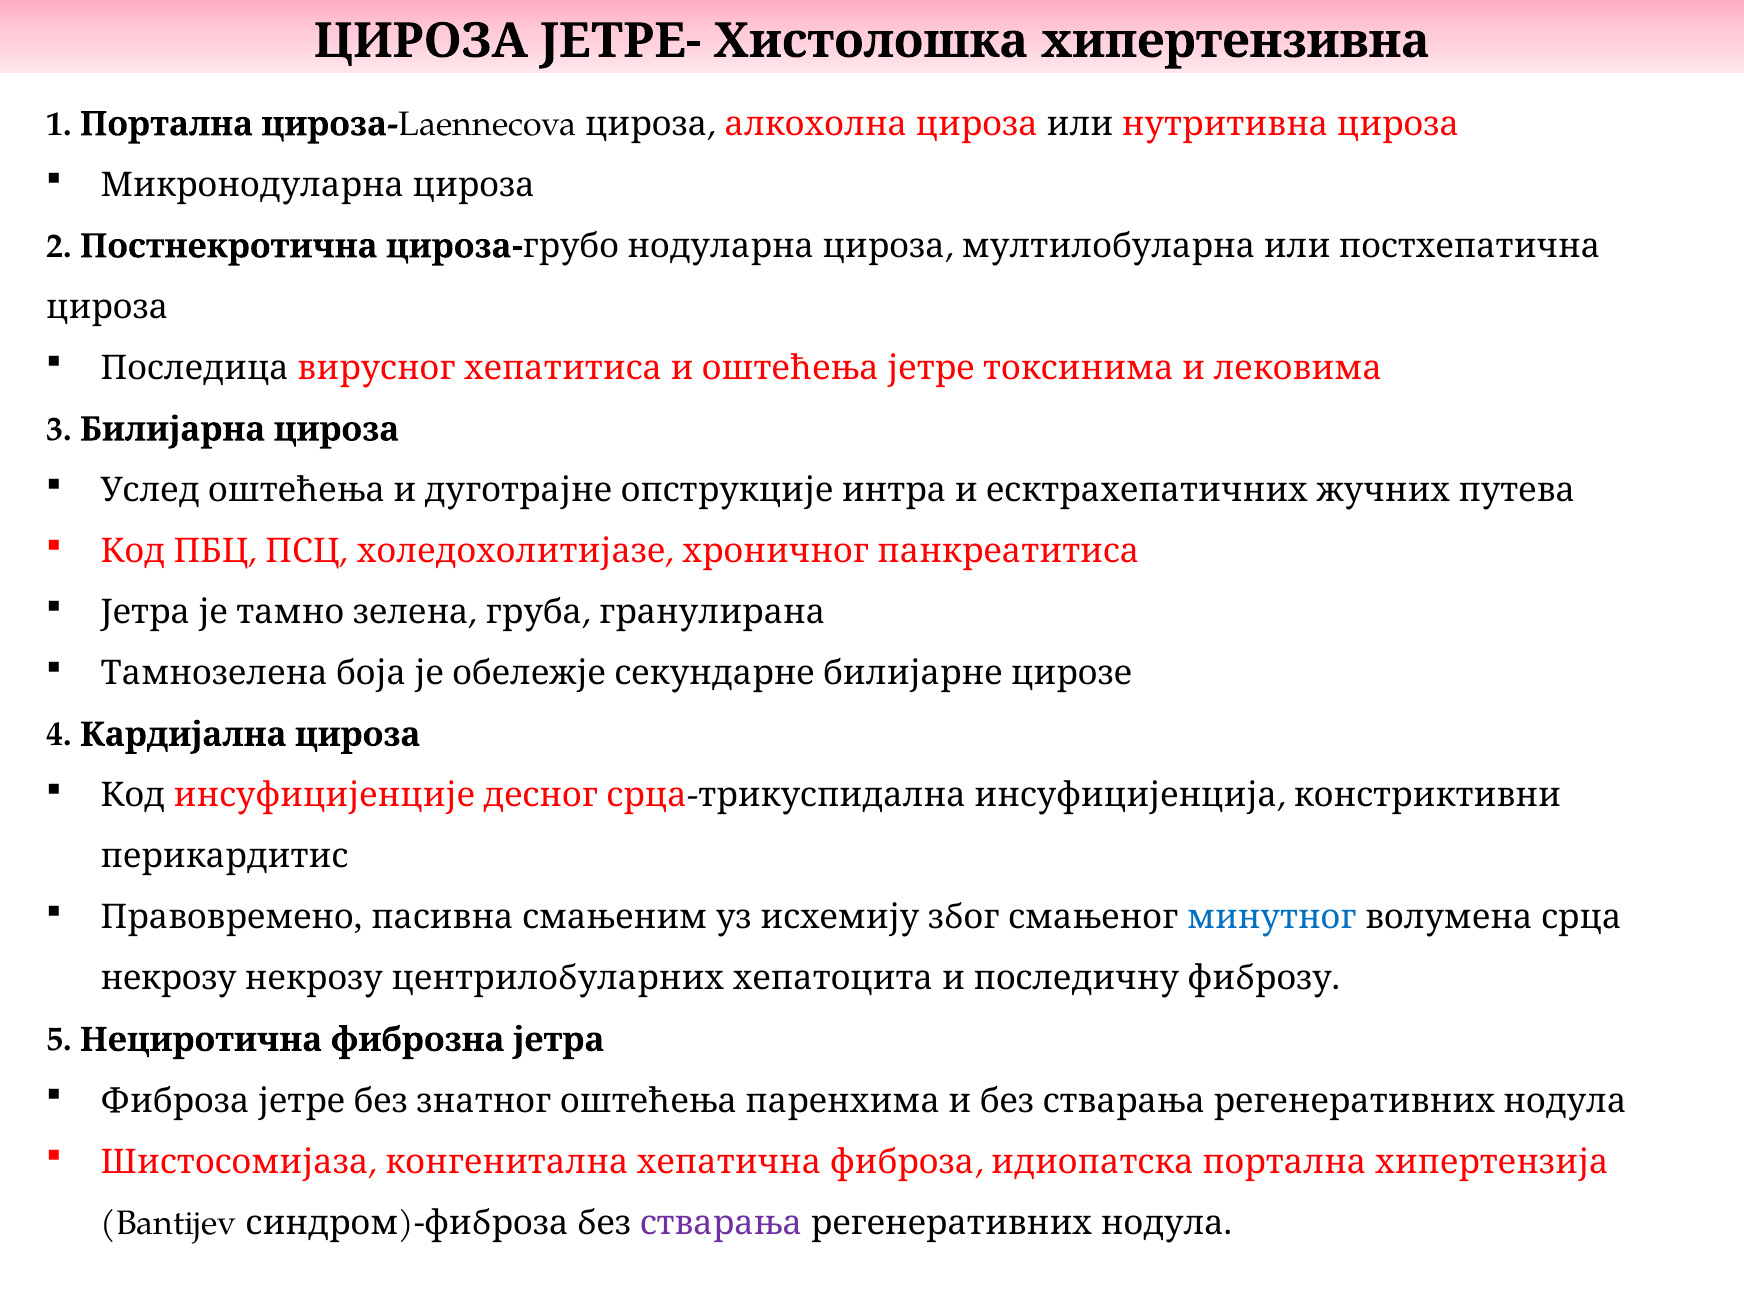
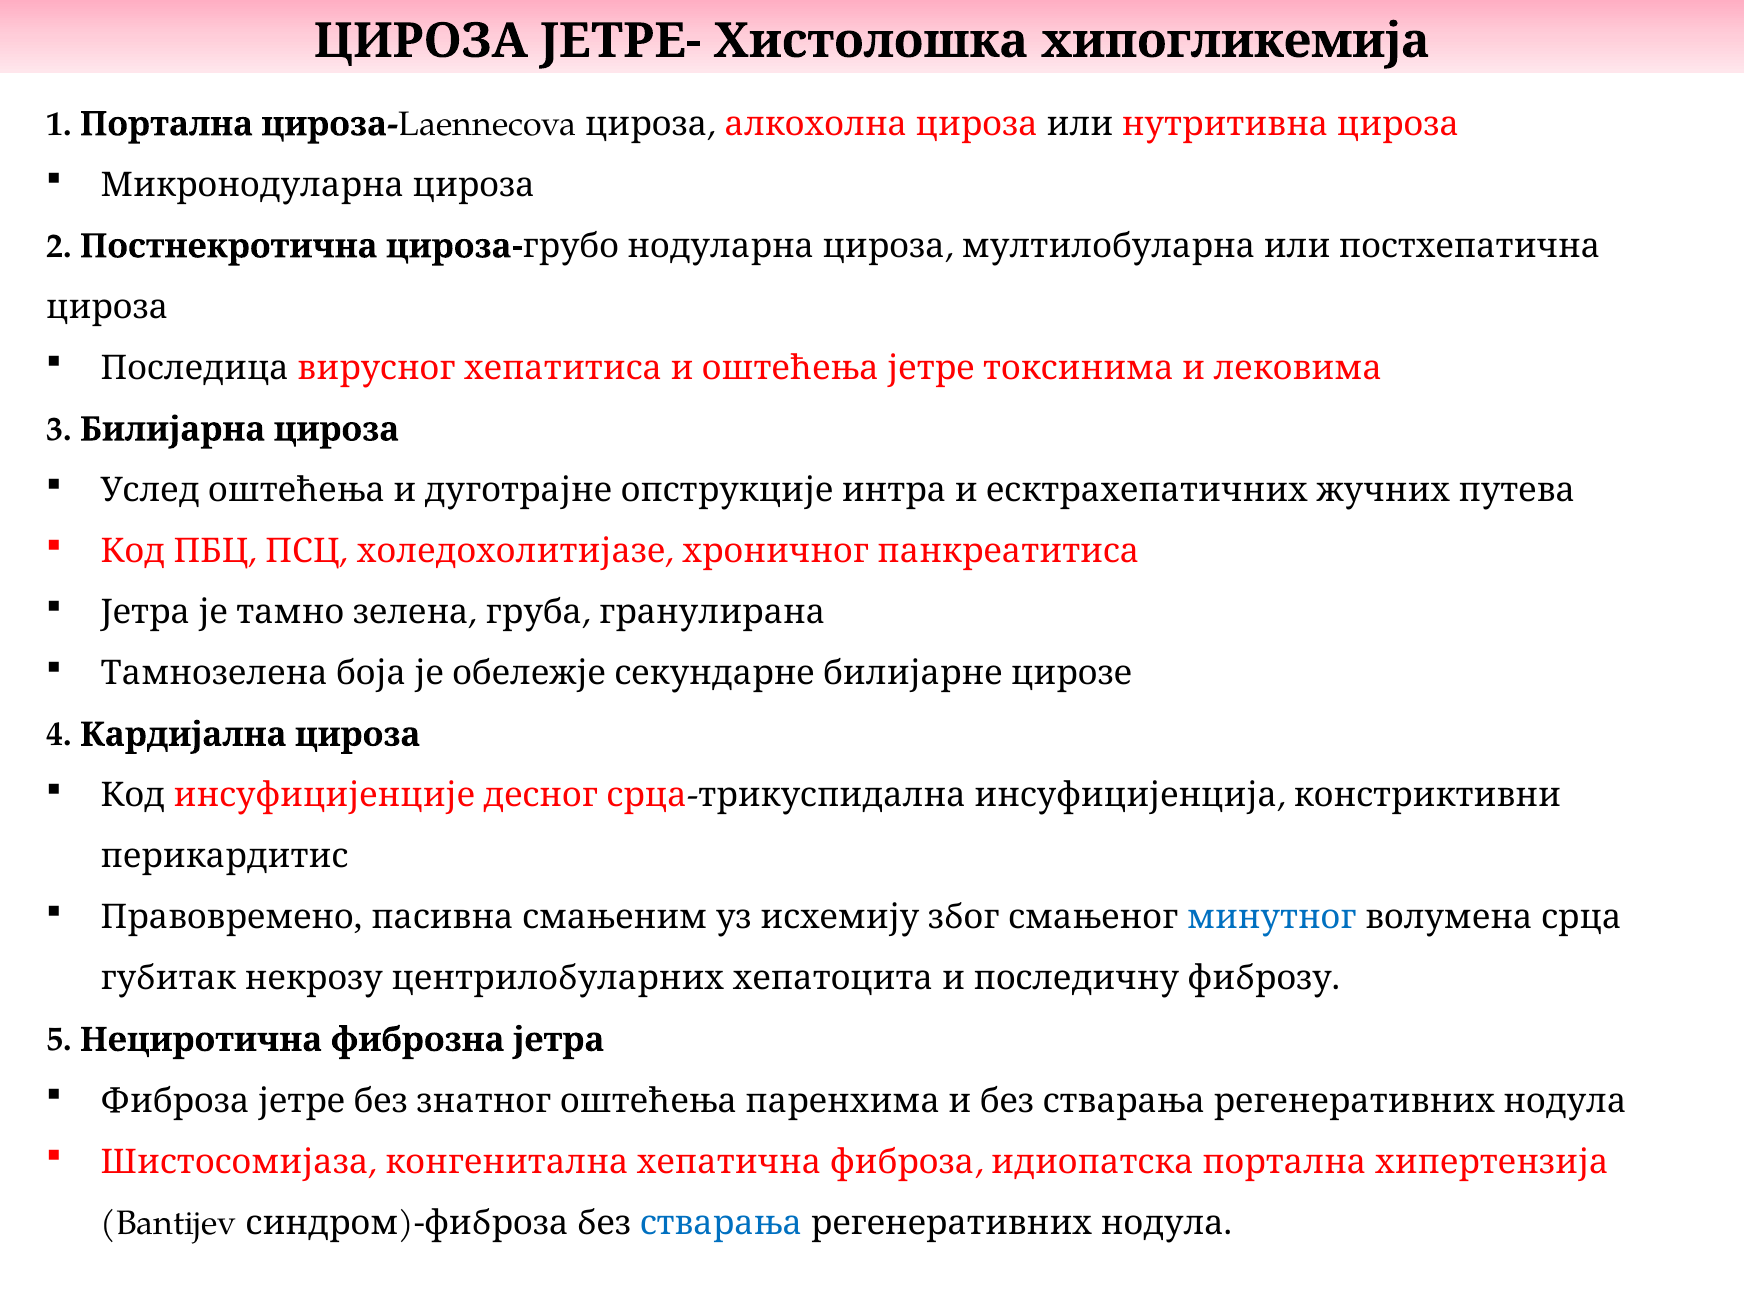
хипертензивна: хипертензивна -> хипогликемија
некрозу at (169, 979): некрозу -> губитак
стварања at (721, 1223) colour: purple -> blue
